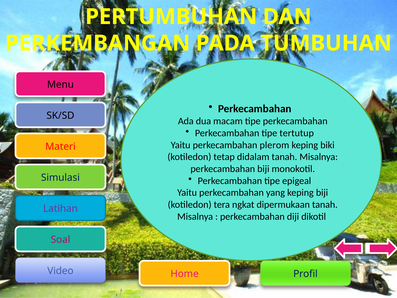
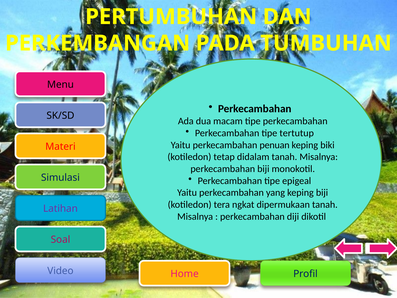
plerom: plerom -> penuan
